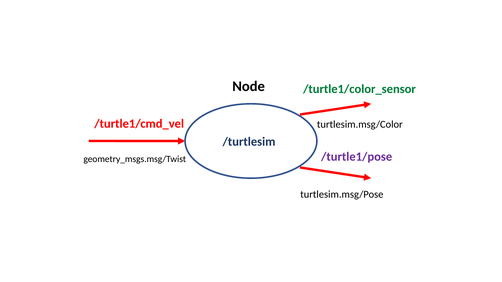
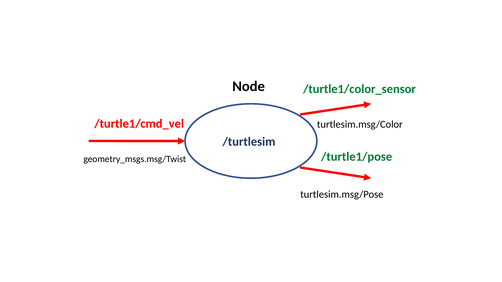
/turtle1/pose colour: purple -> green
